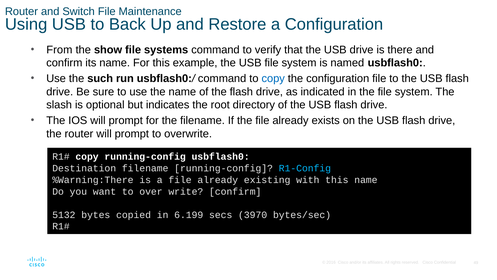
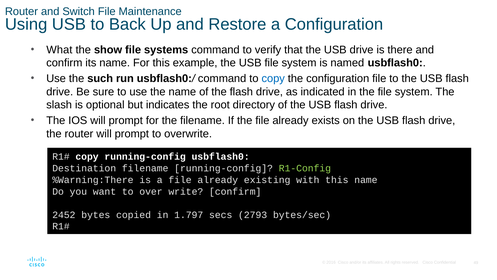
From: From -> What
R1-Config colour: light blue -> light green
5132: 5132 -> 2452
6.199: 6.199 -> 1.797
3970: 3970 -> 2793
